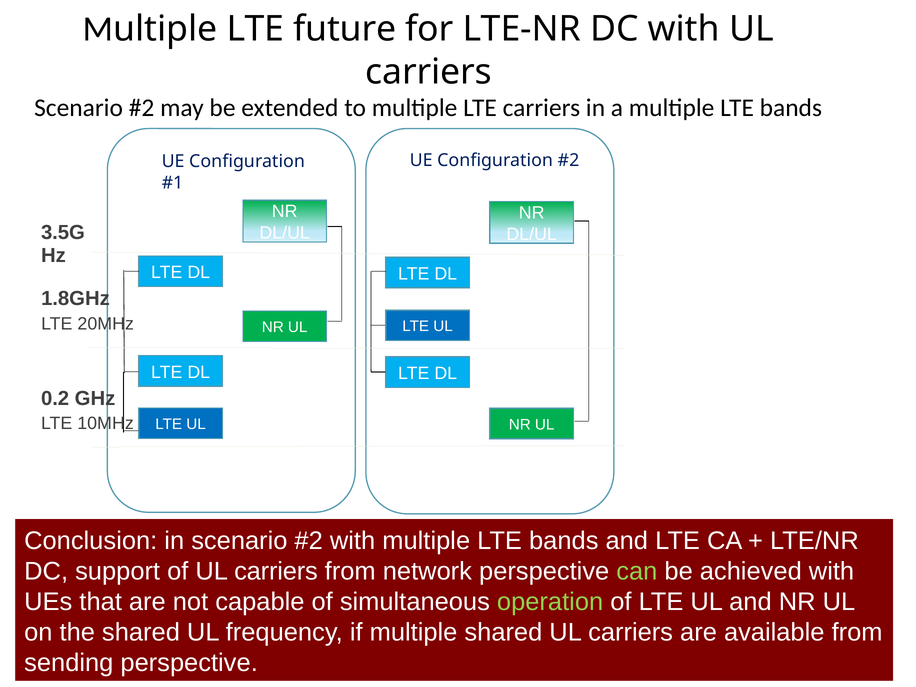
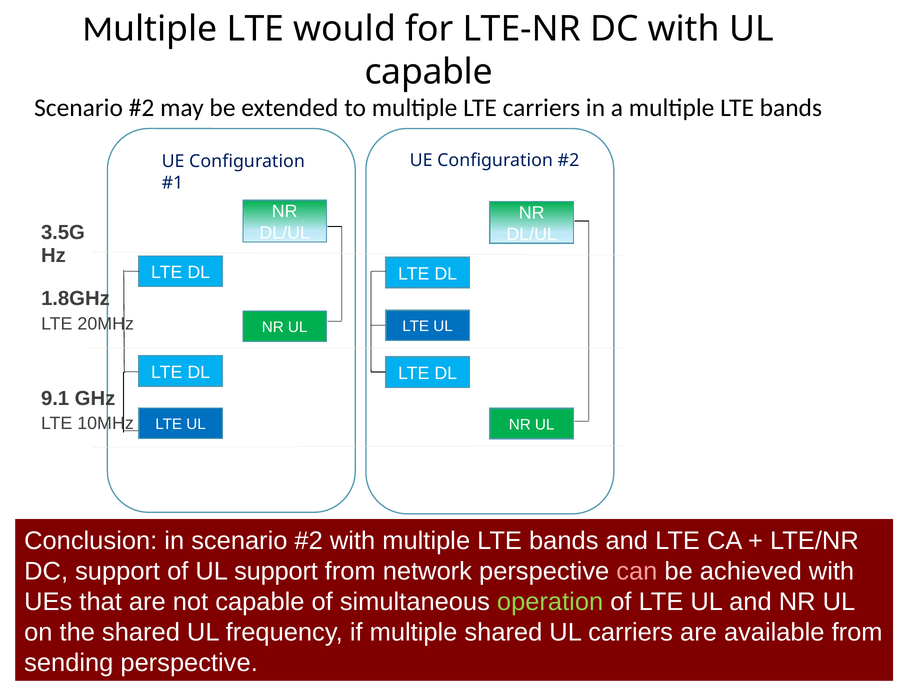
future: future -> would
carriers at (429, 72): carriers -> capable
0.2: 0.2 -> 9.1
of UL carriers: carriers -> support
can colour: light green -> pink
